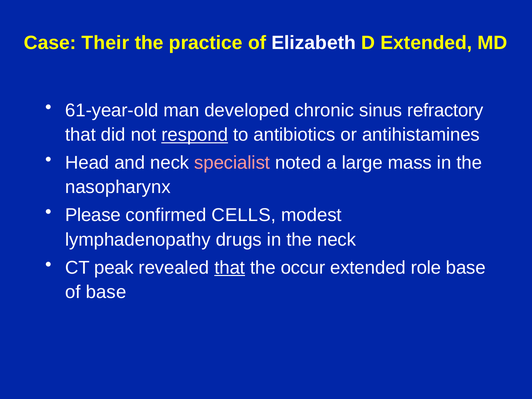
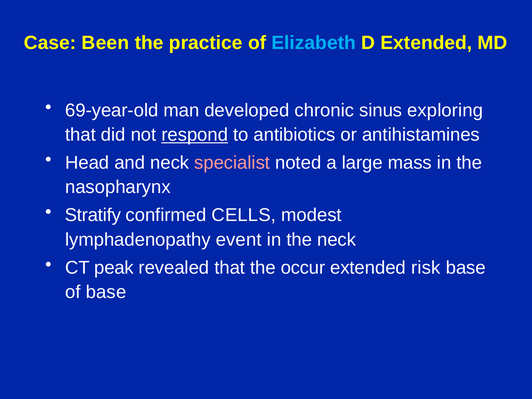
Their: Their -> Been
Elizabeth colour: white -> light blue
61-year-old: 61-year-old -> 69-year-old
refractory: refractory -> exploring
Please: Please -> Stratify
drugs: drugs -> event
that at (230, 268) underline: present -> none
role: role -> risk
